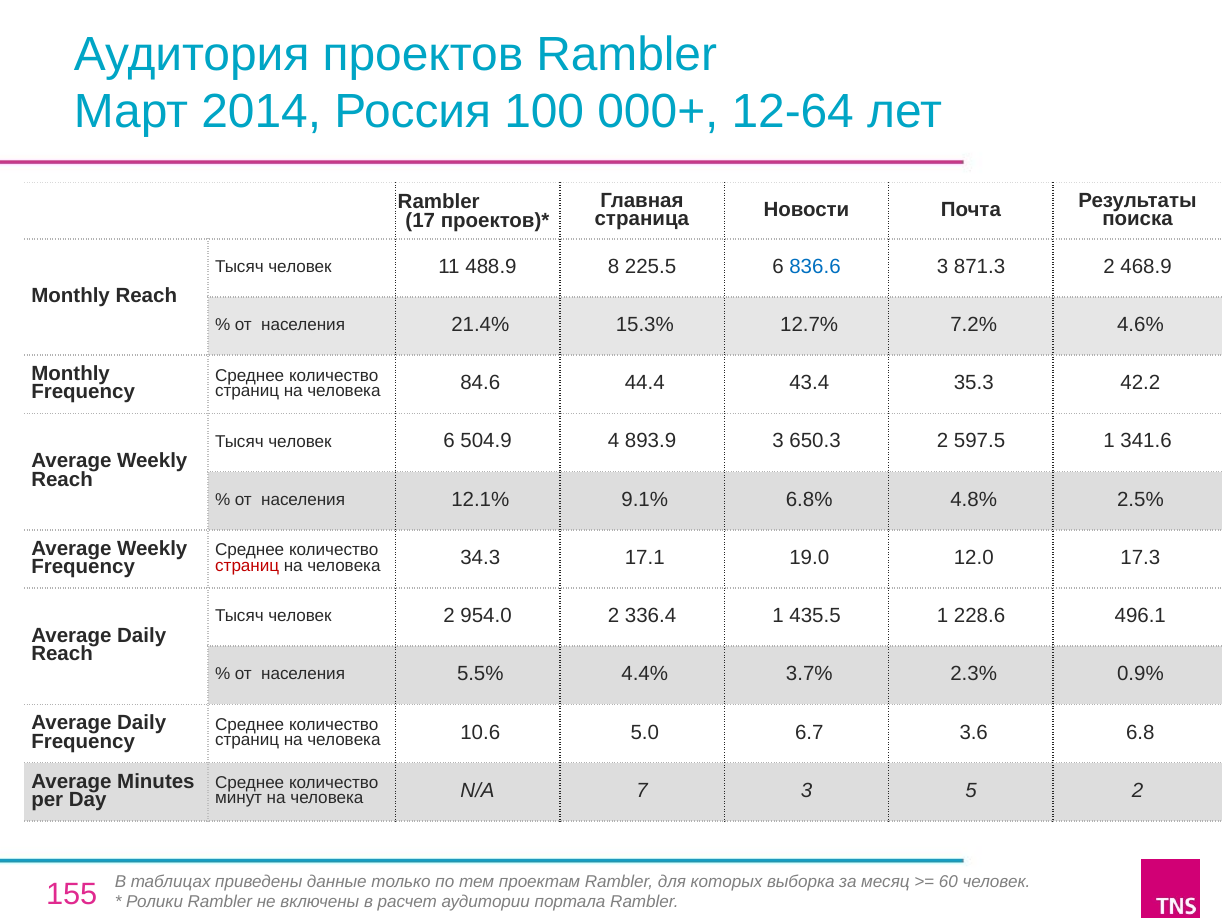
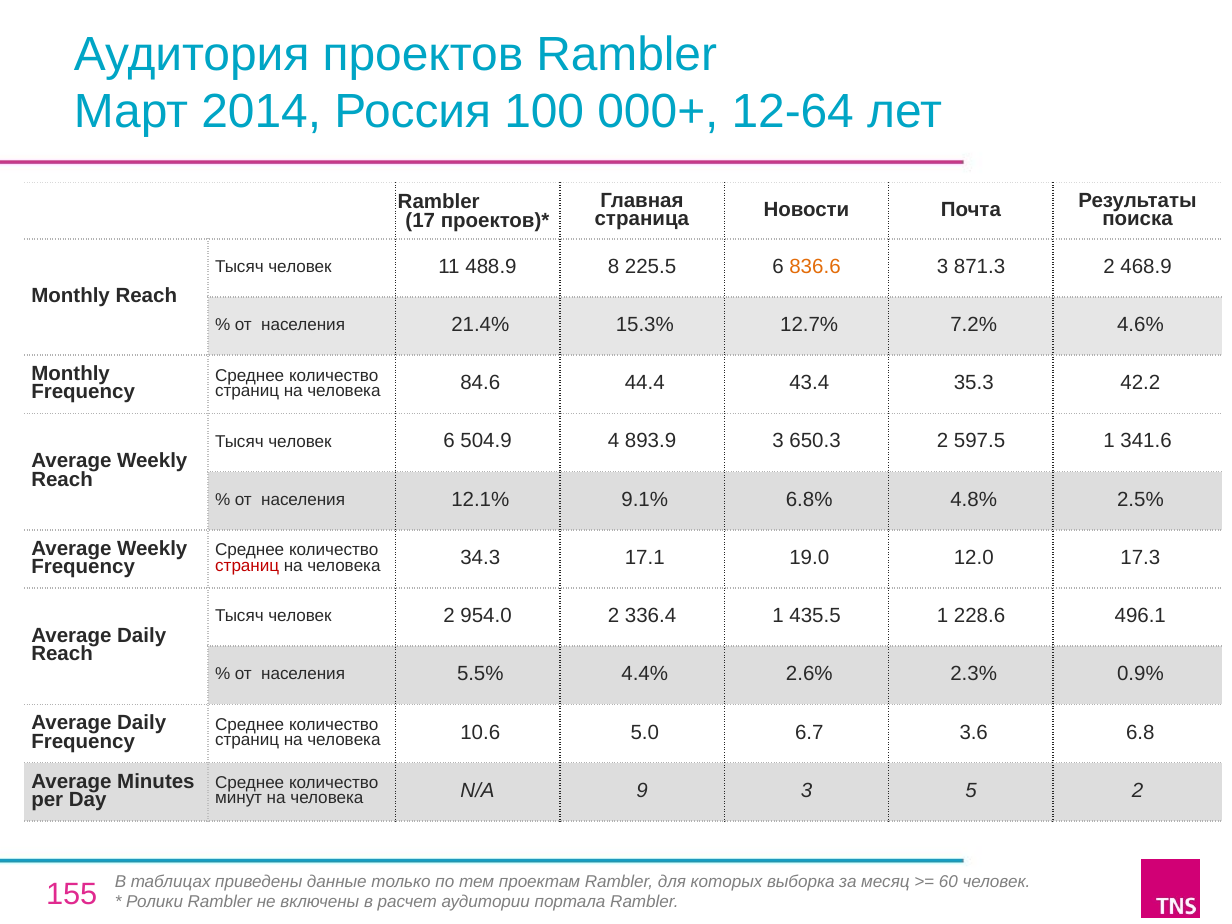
836.6 colour: blue -> orange
3.7%: 3.7% -> 2.6%
7: 7 -> 9
